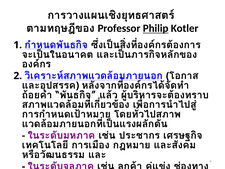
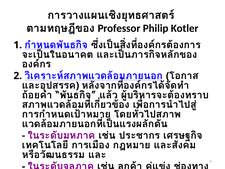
Philip underline: present -> none
